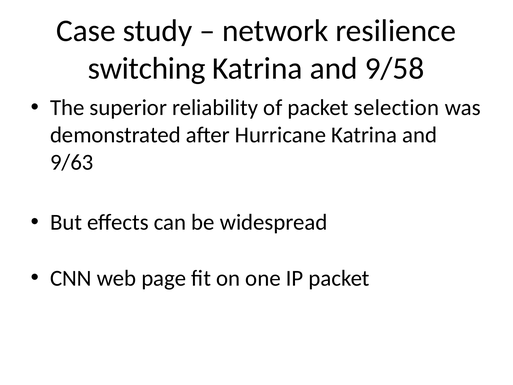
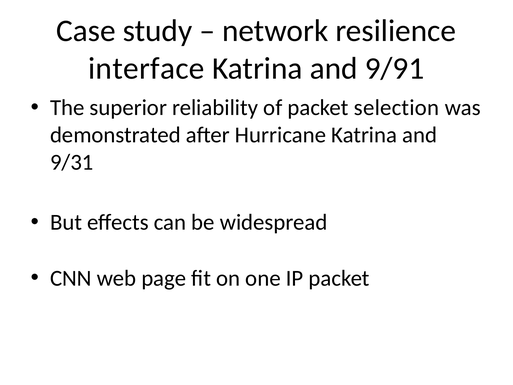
switching: switching -> interface
9/58: 9/58 -> 9/91
9/63: 9/63 -> 9/31
